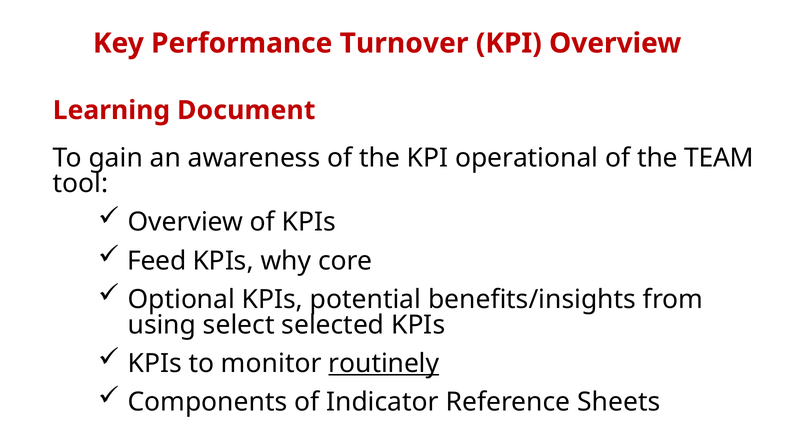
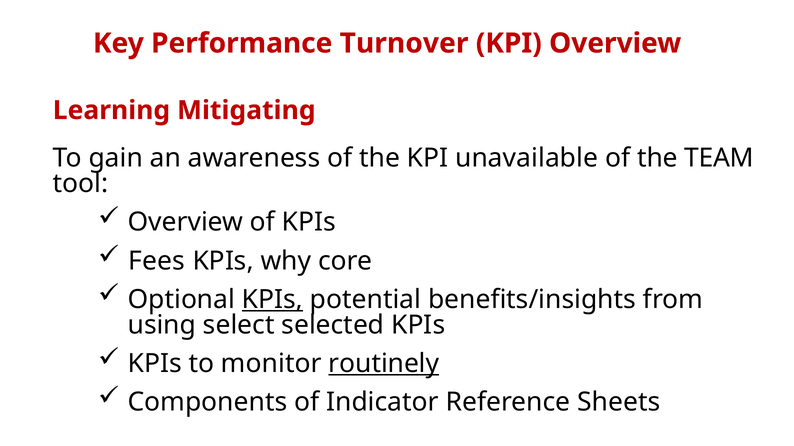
Document: Document -> Mitigating
operational: operational -> unavailable
Feed: Feed -> Fees
KPIs at (272, 300) underline: none -> present
